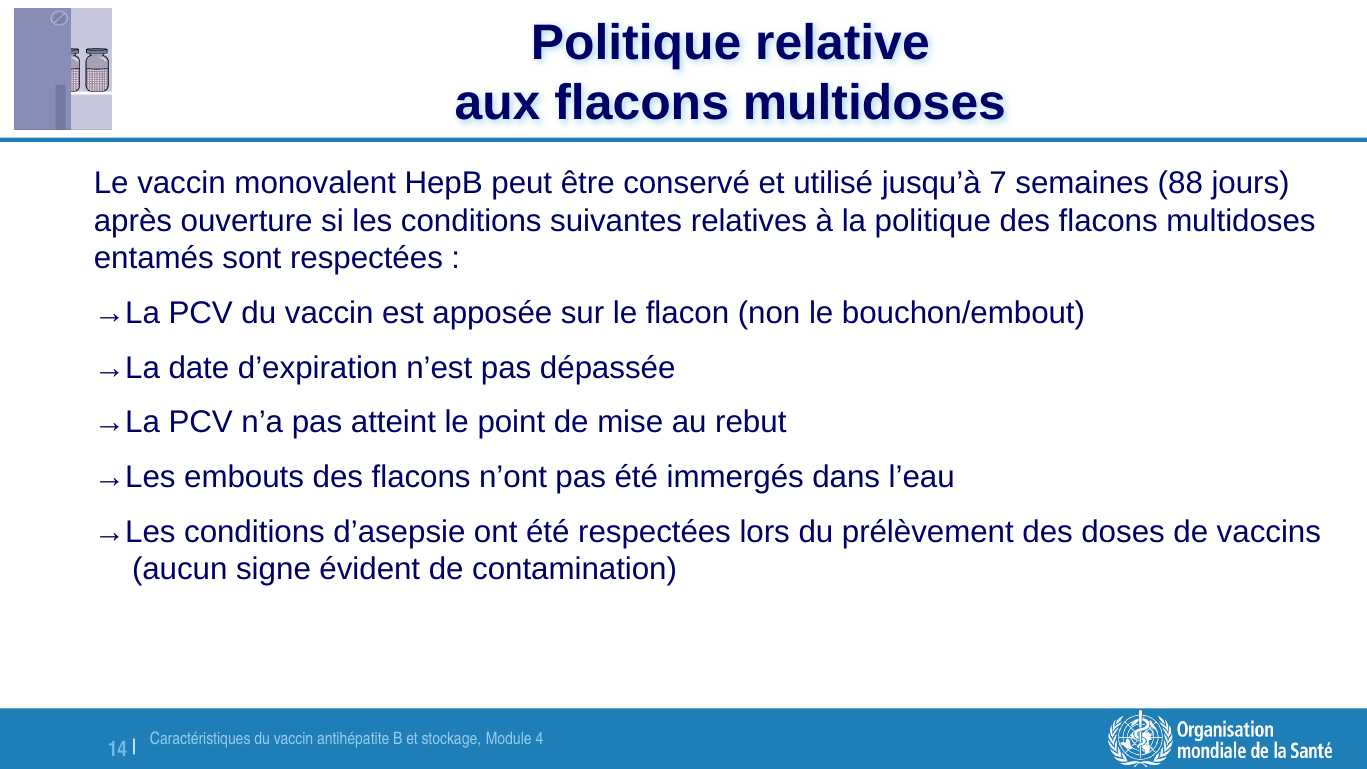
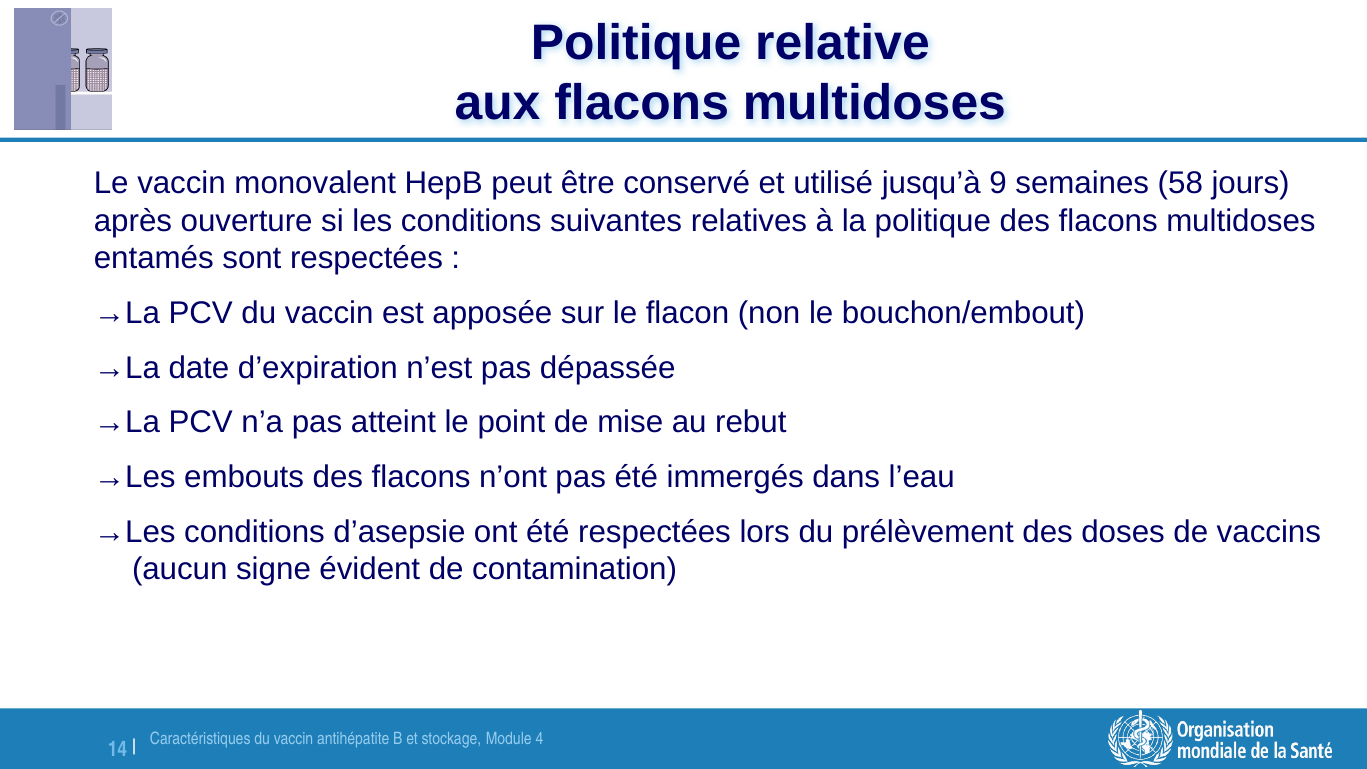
7: 7 -> 9
88: 88 -> 58
